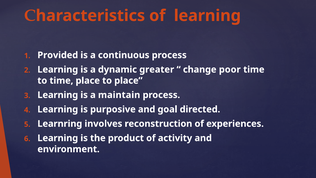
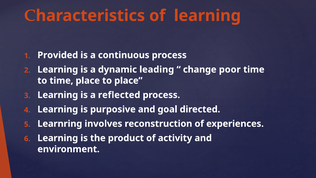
greater: greater -> leading
maintain: maintain -> reflected
